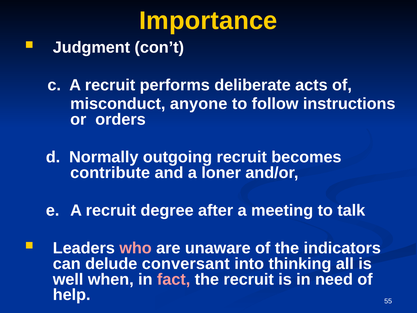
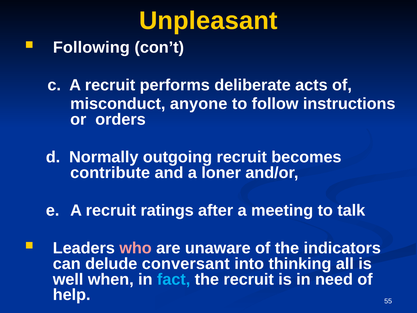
Importance: Importance -> Unpleasant
Judgment: Judgment -> Following
degree: degree -> ratings
fact colour: pink -> light blue
